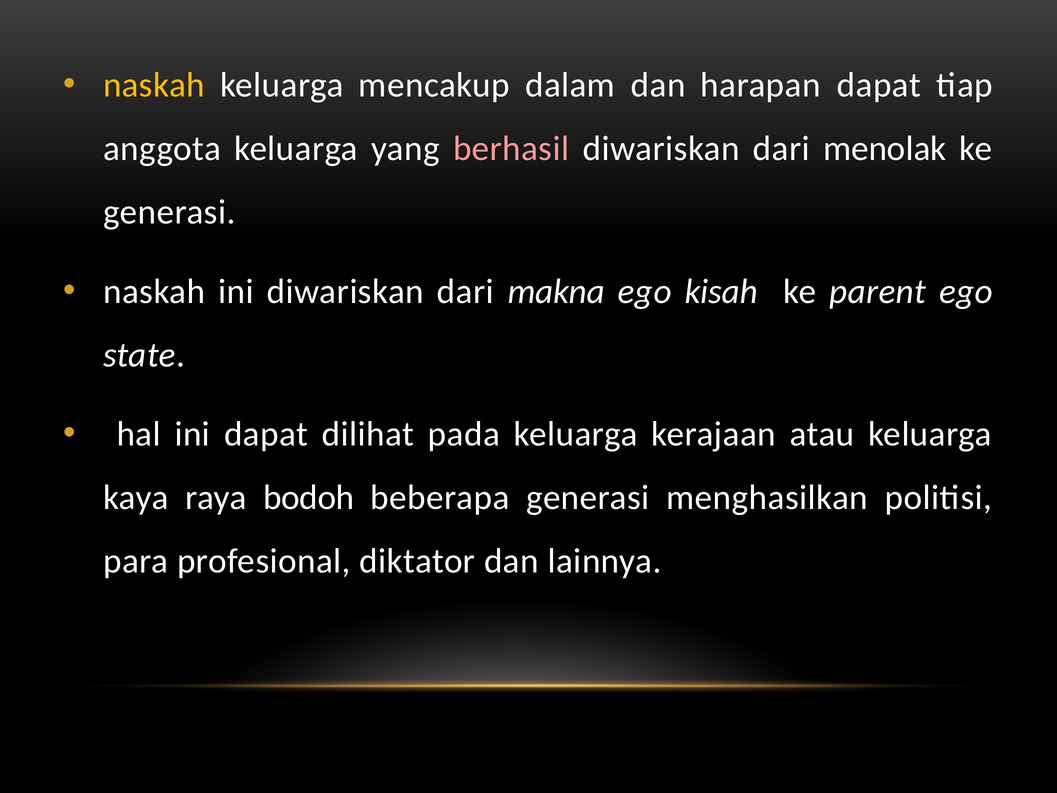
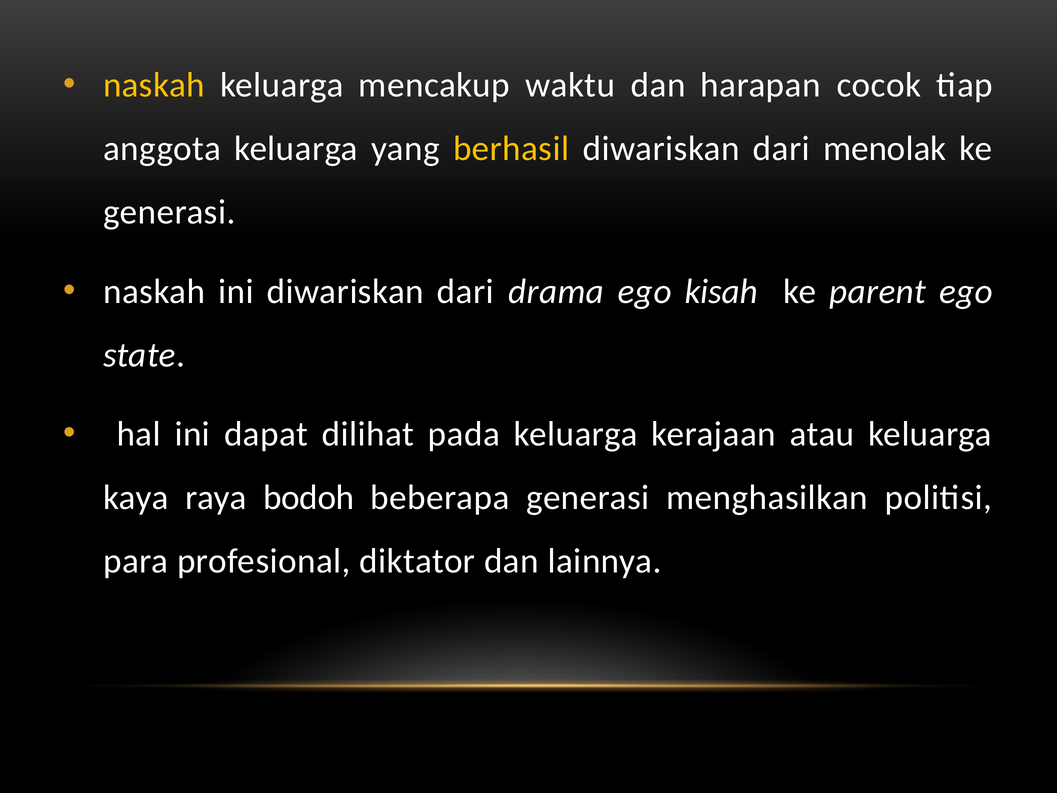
dalam: dalam -> waktu
harapan dapat: dapat -> cocok
berhasil colour: pink -> yellow
makna: makna -> drama
